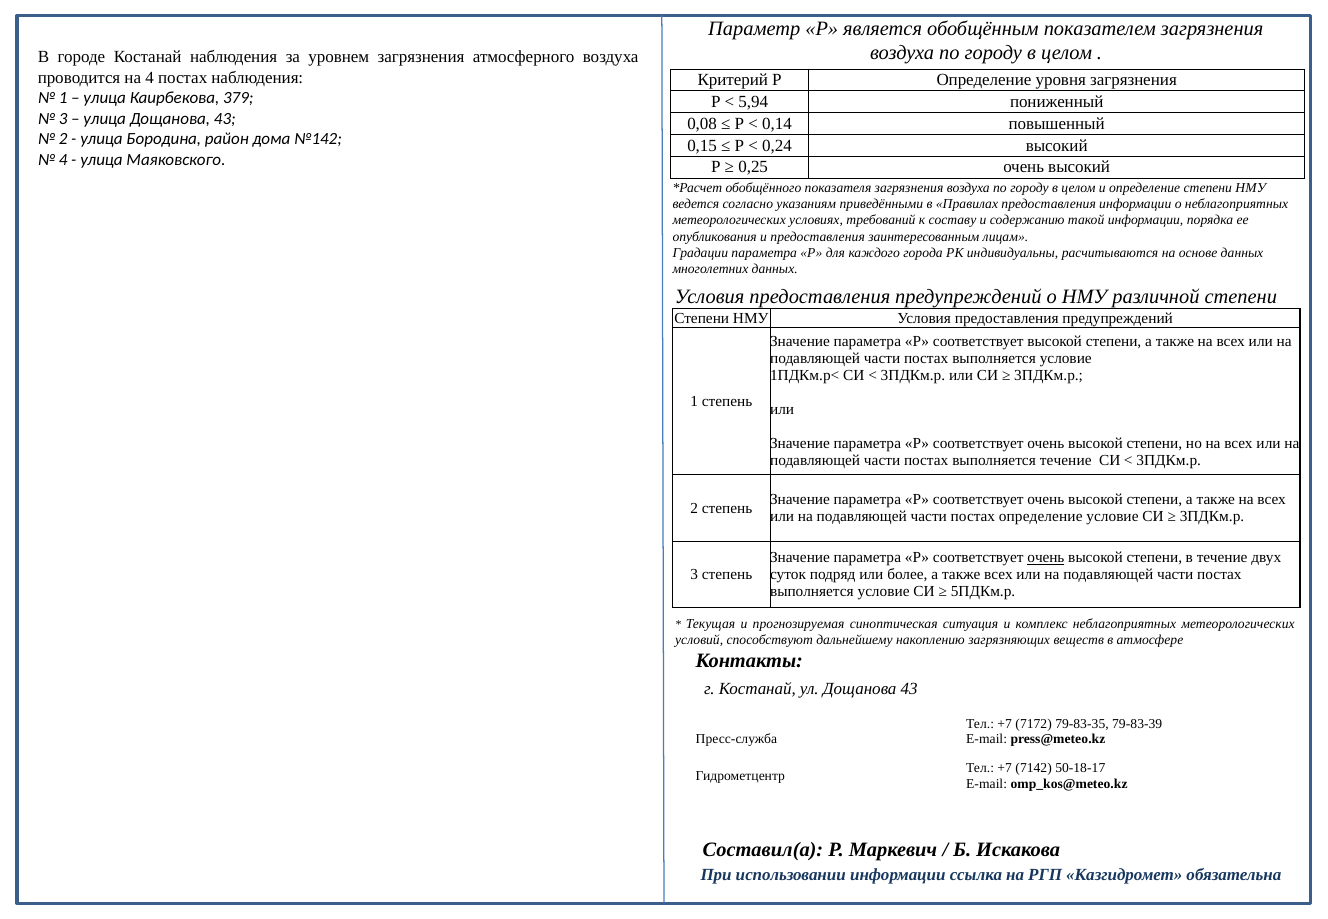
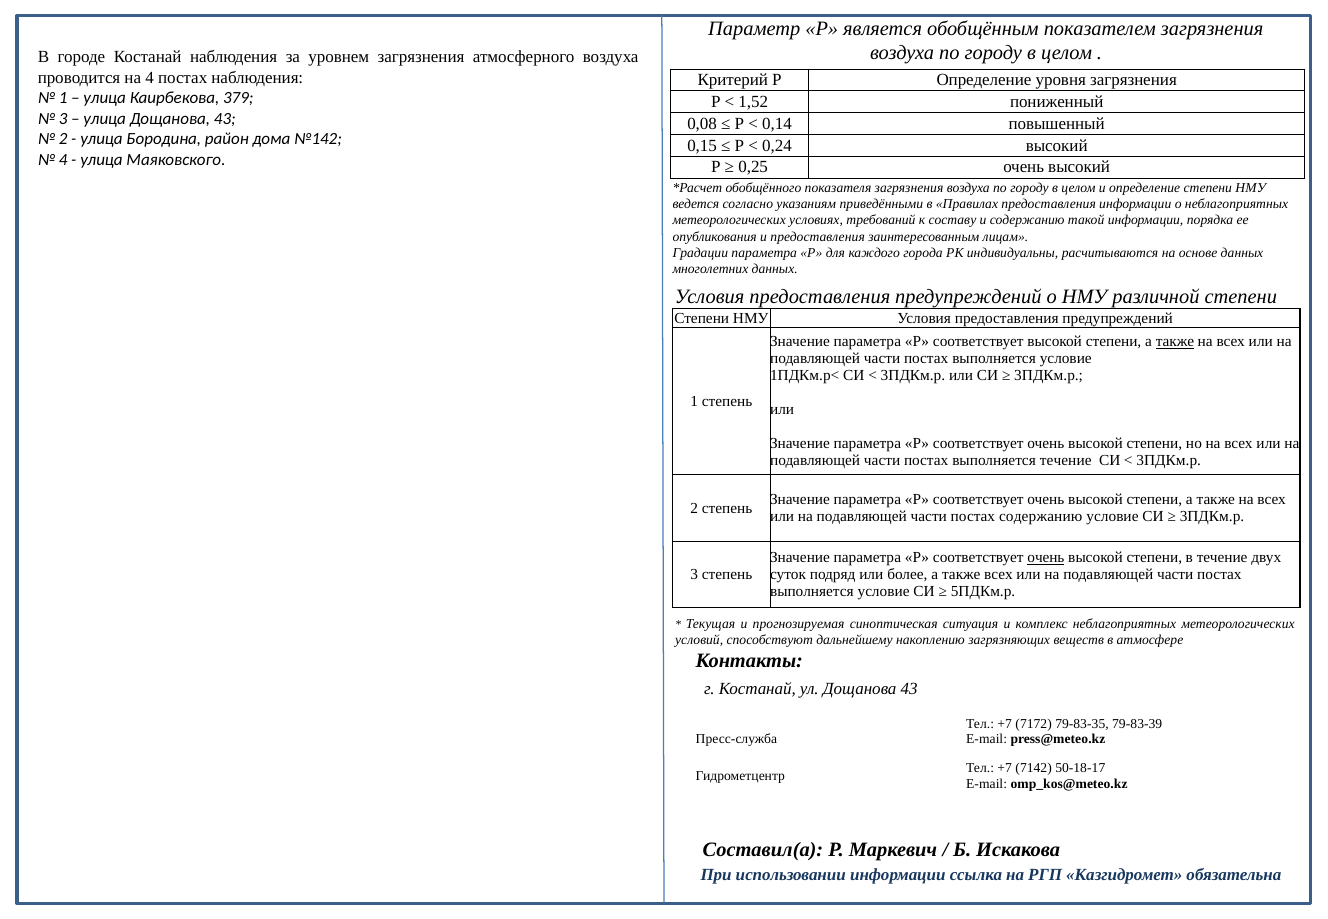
5,94: 5,94 -> 1,52
также at (1175, 342) underline: none -> present
постах определение: определение -> содержанию
